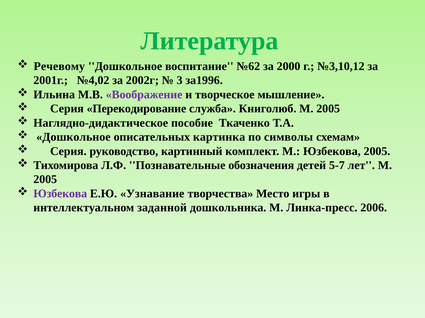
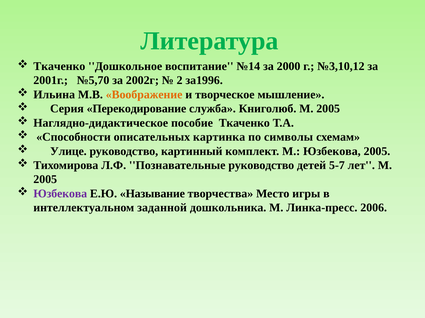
Речевому at (59, 66): Речевому -> Ткаченко
№62: №62 -> №14
№4,02: №4,02 -> №5,70
3: 3 -> 2
Воображение colour: purple -> orange
Дошкольное at (73, 137): Дошкольное -> Способности
Серия at (68, 151): Серия -> Улице
Познавательные обозначения: обозначения -> руководство
Узнавание: Узнавание -> Называние
